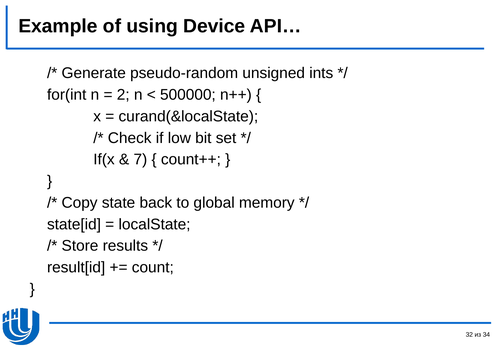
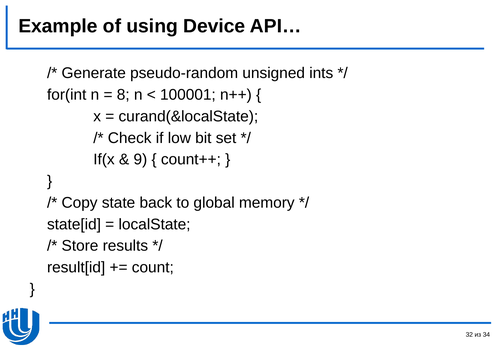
2: 2 -> 8
500000: 500000 -> 100001
7: 7 -> 9
